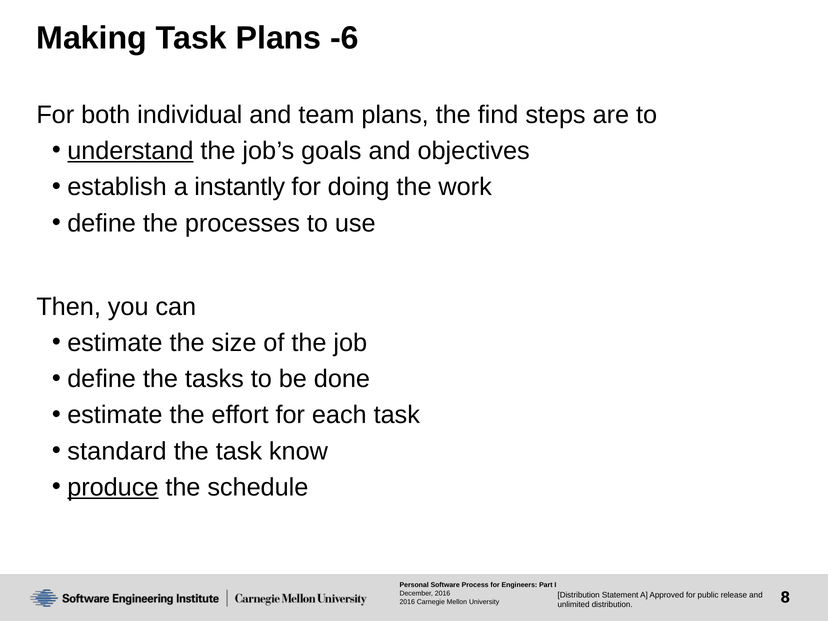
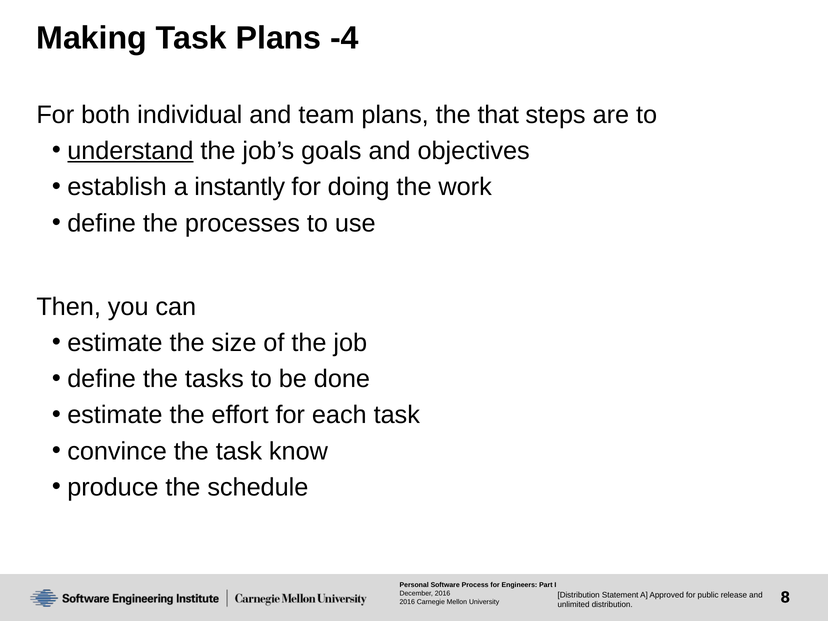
-6: -6 -> -4
find: find -> that
standard: standard -> convince
produce underline: present -> none
